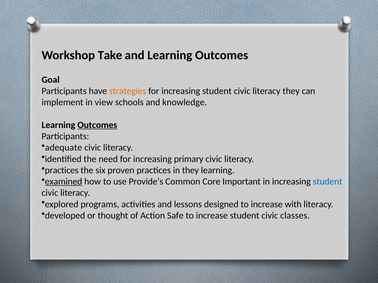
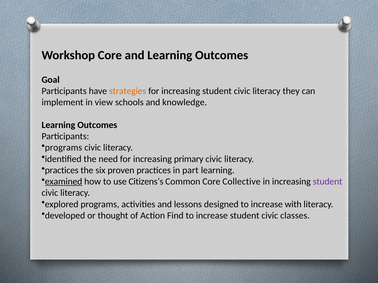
Workshop Take: Take -> Core
Outcomes at (97, 125) underline: present -> none
adequate at (64, 148): adequate -> programs
in they: they -> part
Provide’s: Provide’s -> Citizens’s
Important: Important -> Collective
student at (328, 182) colour: blue -> purple
Safe: Safe -> Find
